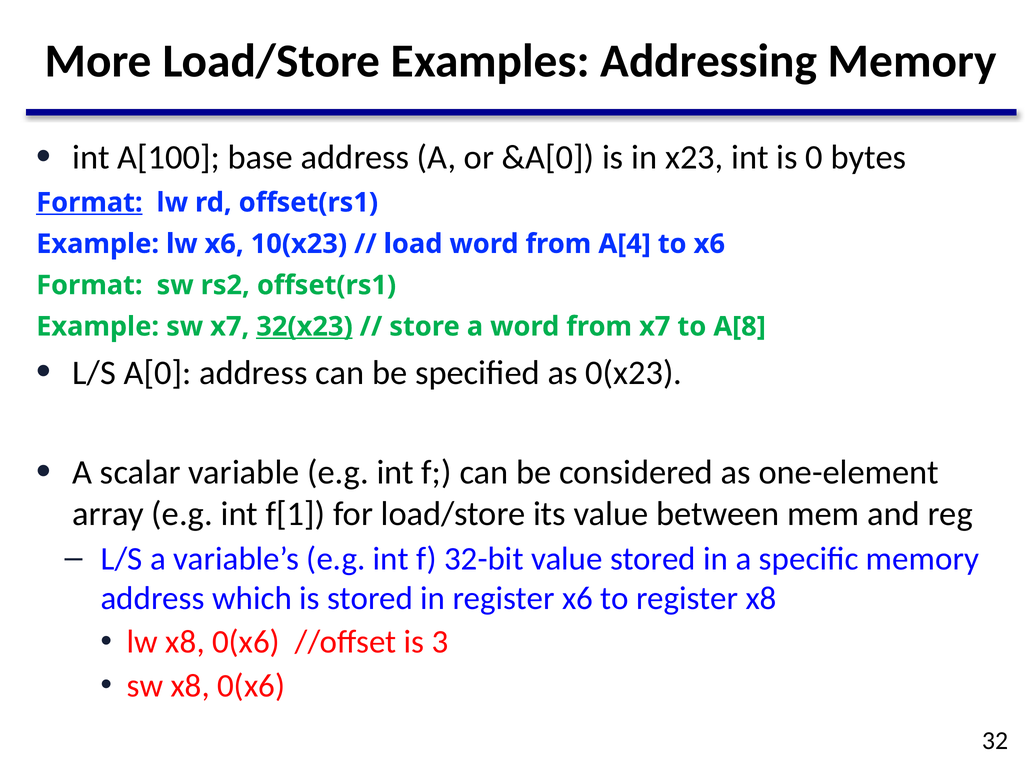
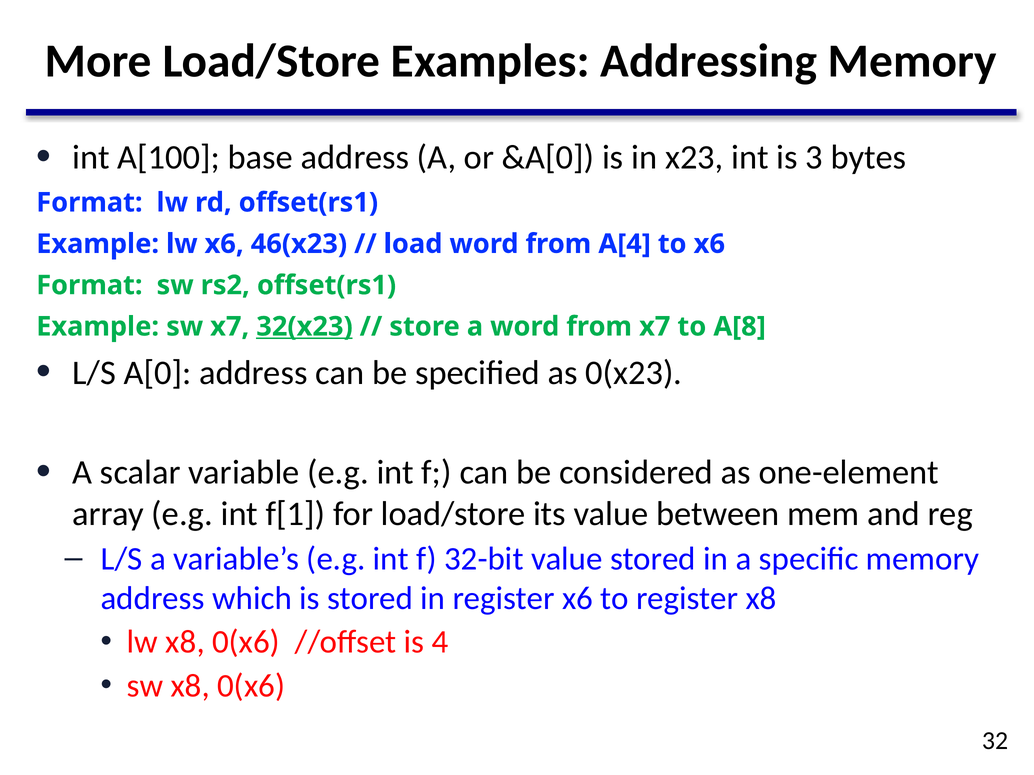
0: 0 -> 3
Format at (89, 203) underline: present -> none
10(x23: 10(x23 -> 46(x23
3: 3 -> 4
